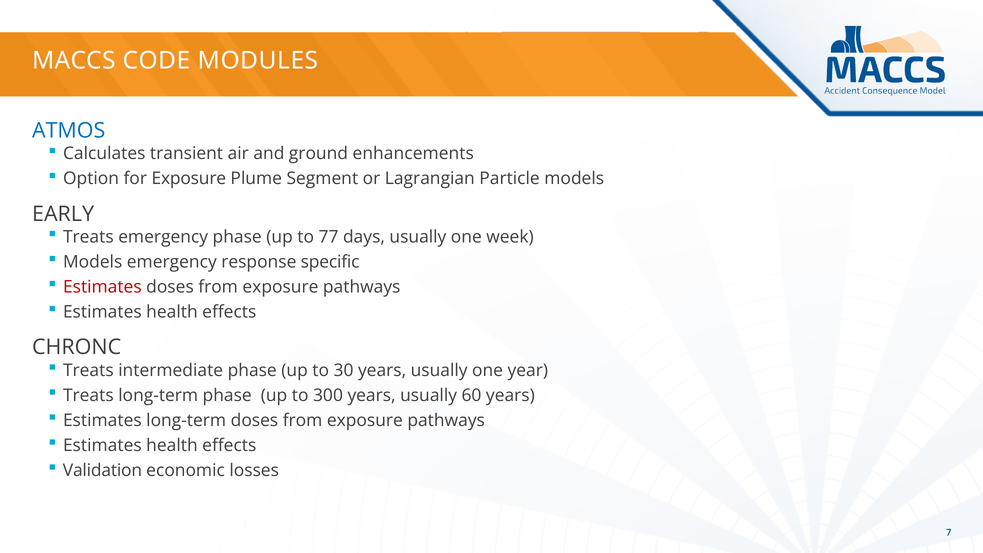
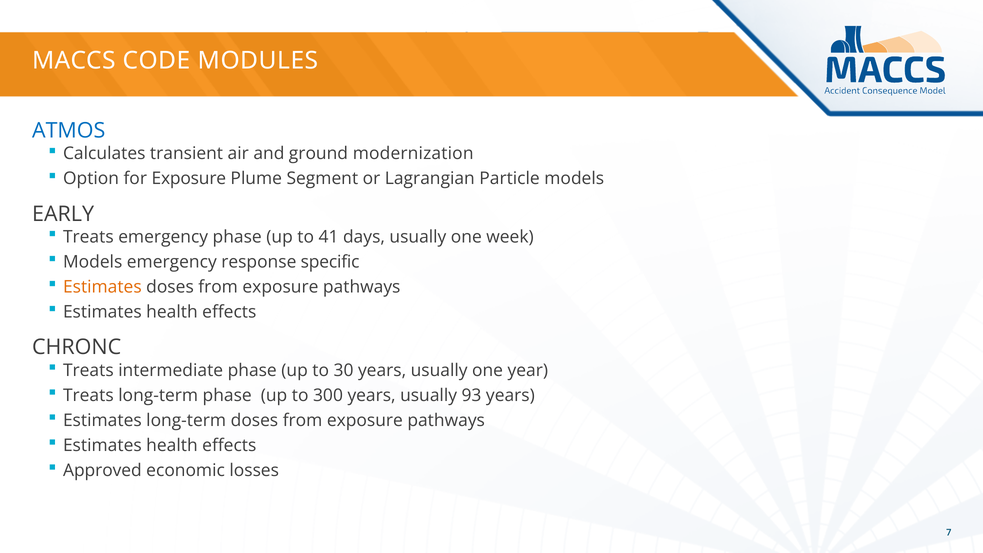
enhancements: enhancements -> modernization
77: 77 -> 41
Estimates at (102, 287) colour: red -> orange
60: 60 -> 93
Validation: Validation -> Approved
